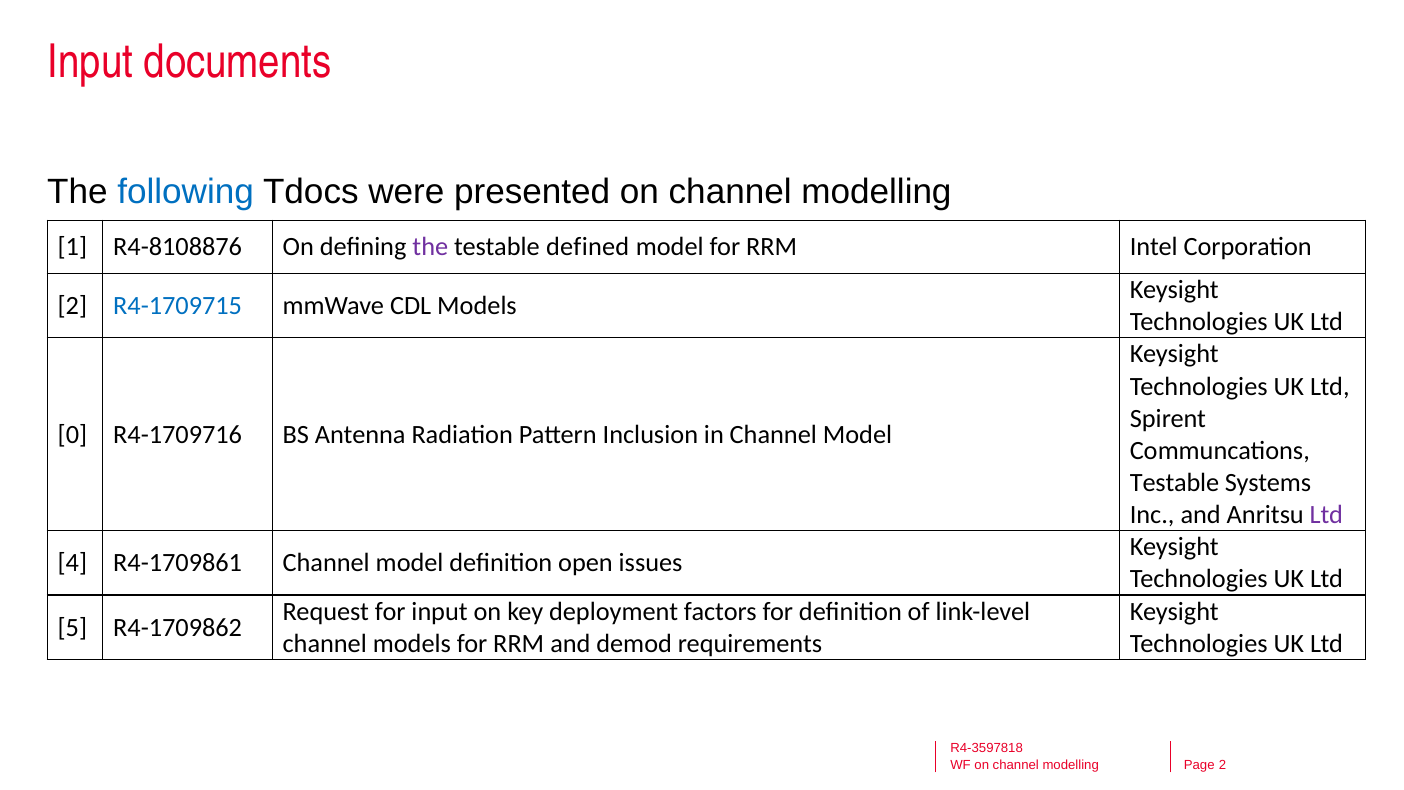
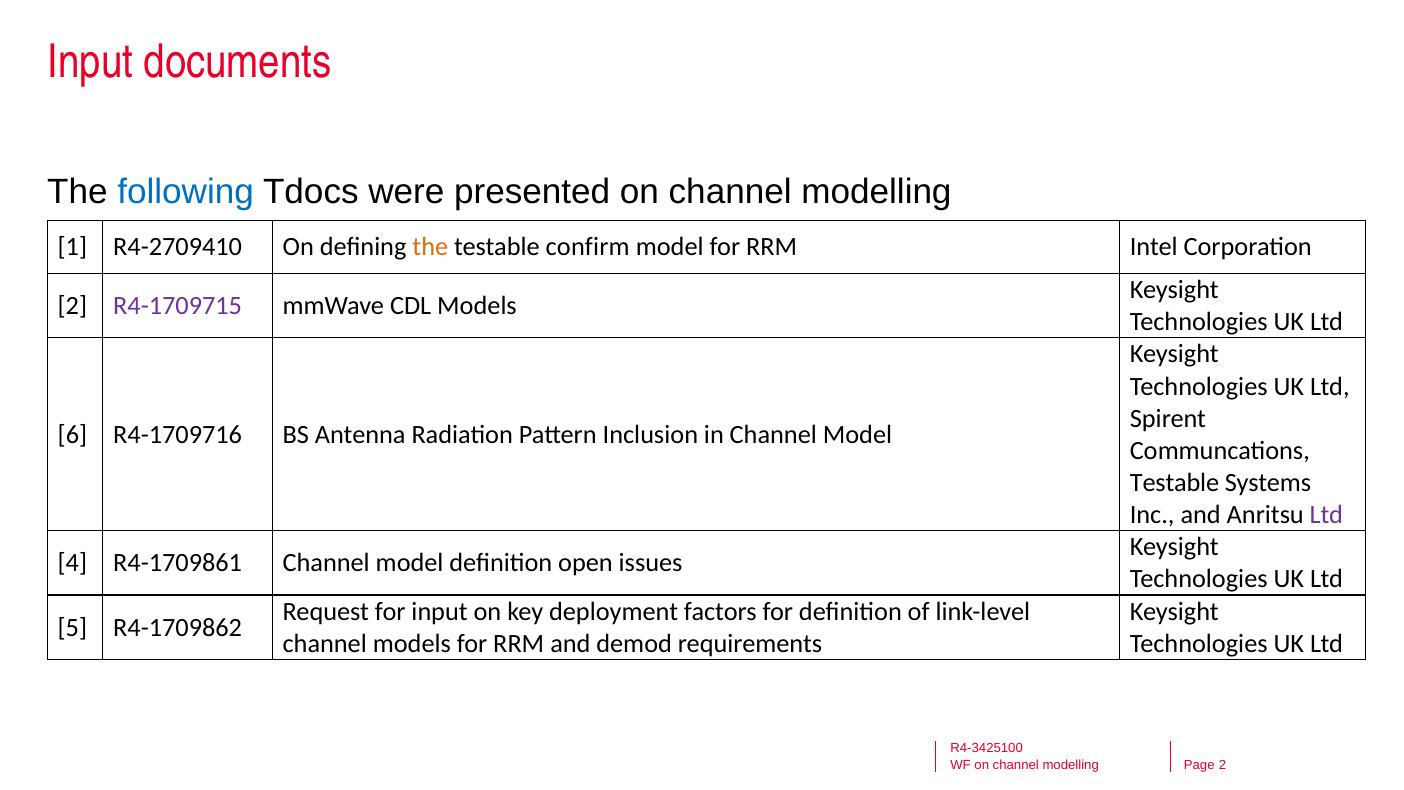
R4-8108876: R4-8108876 -> R4-2709410
the at (430, 247) colour: purple -> orange
defined: defined -> confirm
R4-1709715 colour: blue -> purple
0: 0 -> 6
R4-3597818: R4-3597818 -> R4-3425100
